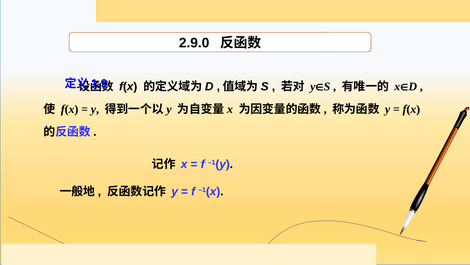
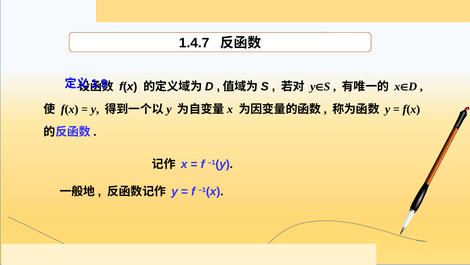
2.9.0: 2.9.0 -> 1.4.7
